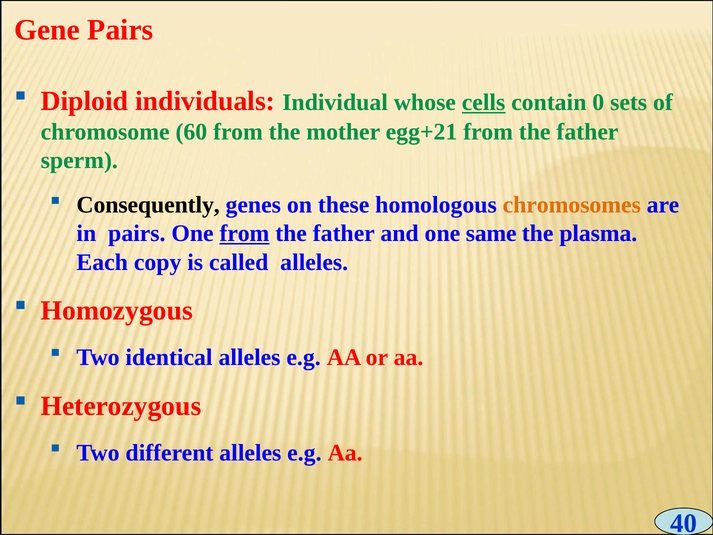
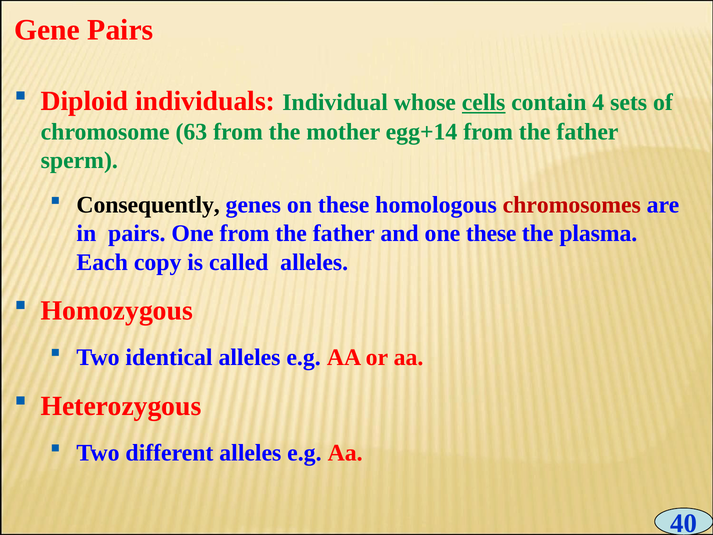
0: 0 -> 4
60: 60 -> 63
egg+21: egg+21 -> egg+14
chromosomes colour: orange -> red
from at (244, 234) underline: present -> none
one same: same -> these
